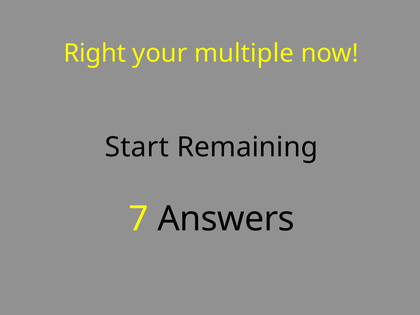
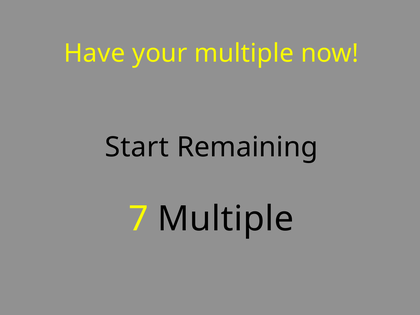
Right: Right -> Have
7 Answers: Answers -> Multiple
